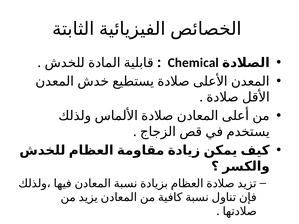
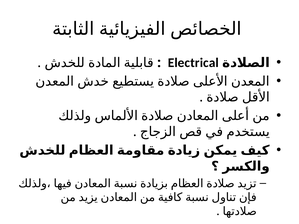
Chemical: Chemical -> Electrical
